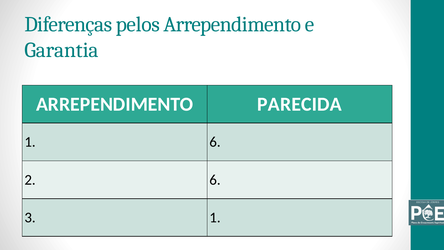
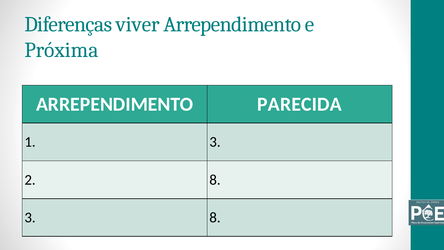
pelos: pelos -> viver
Garantia: Garantia -> Próxima
1 6: 6 -> 3
2 6: 6 -> 8
3 1: 1 -> 8
